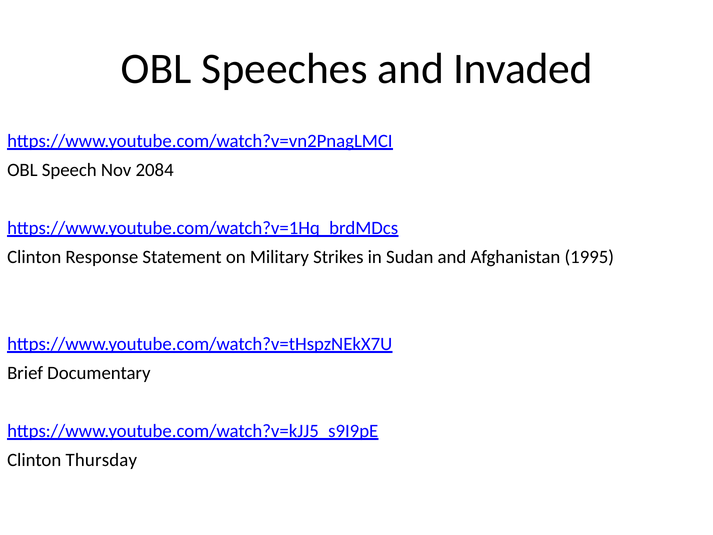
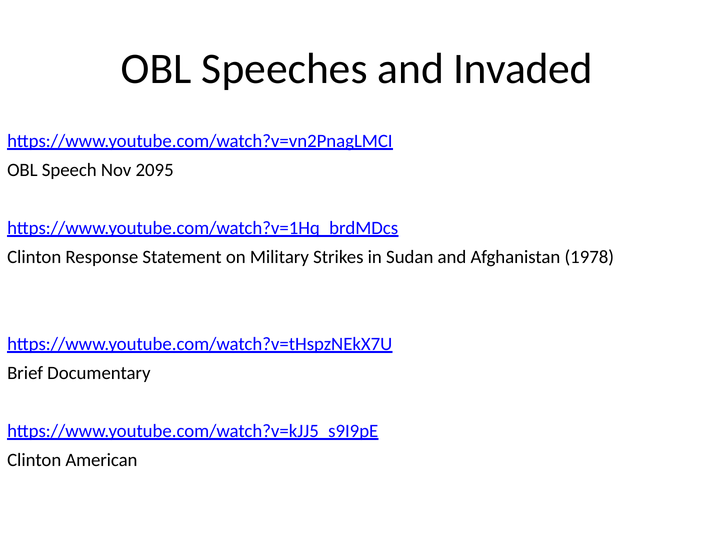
2084: 2084 -> 2095
1995: 1995 -> 1978
Thursday: Thursday -> American
